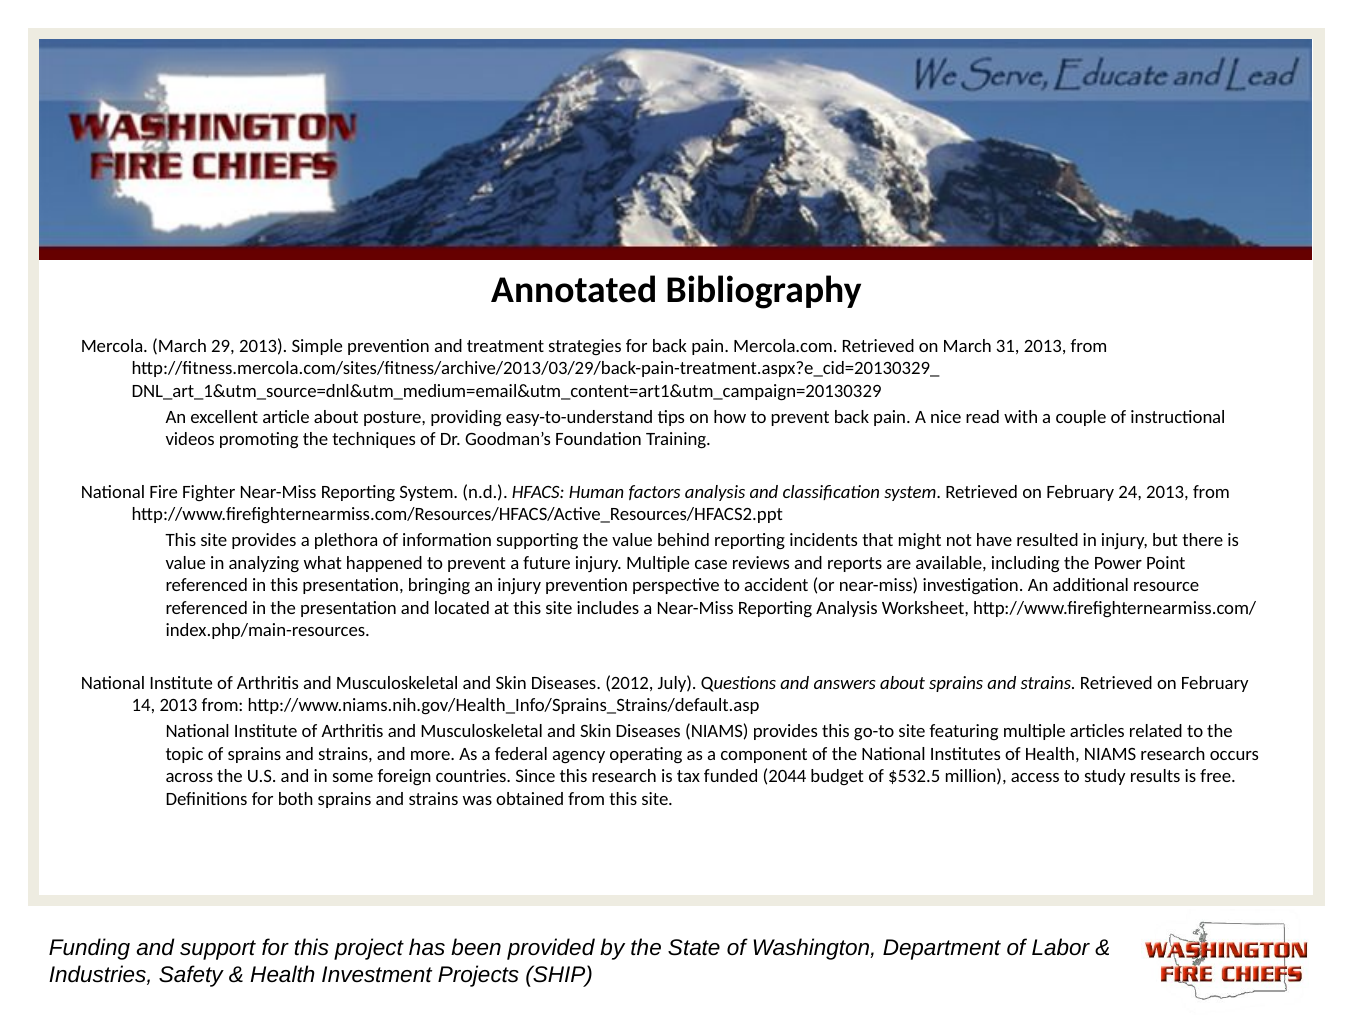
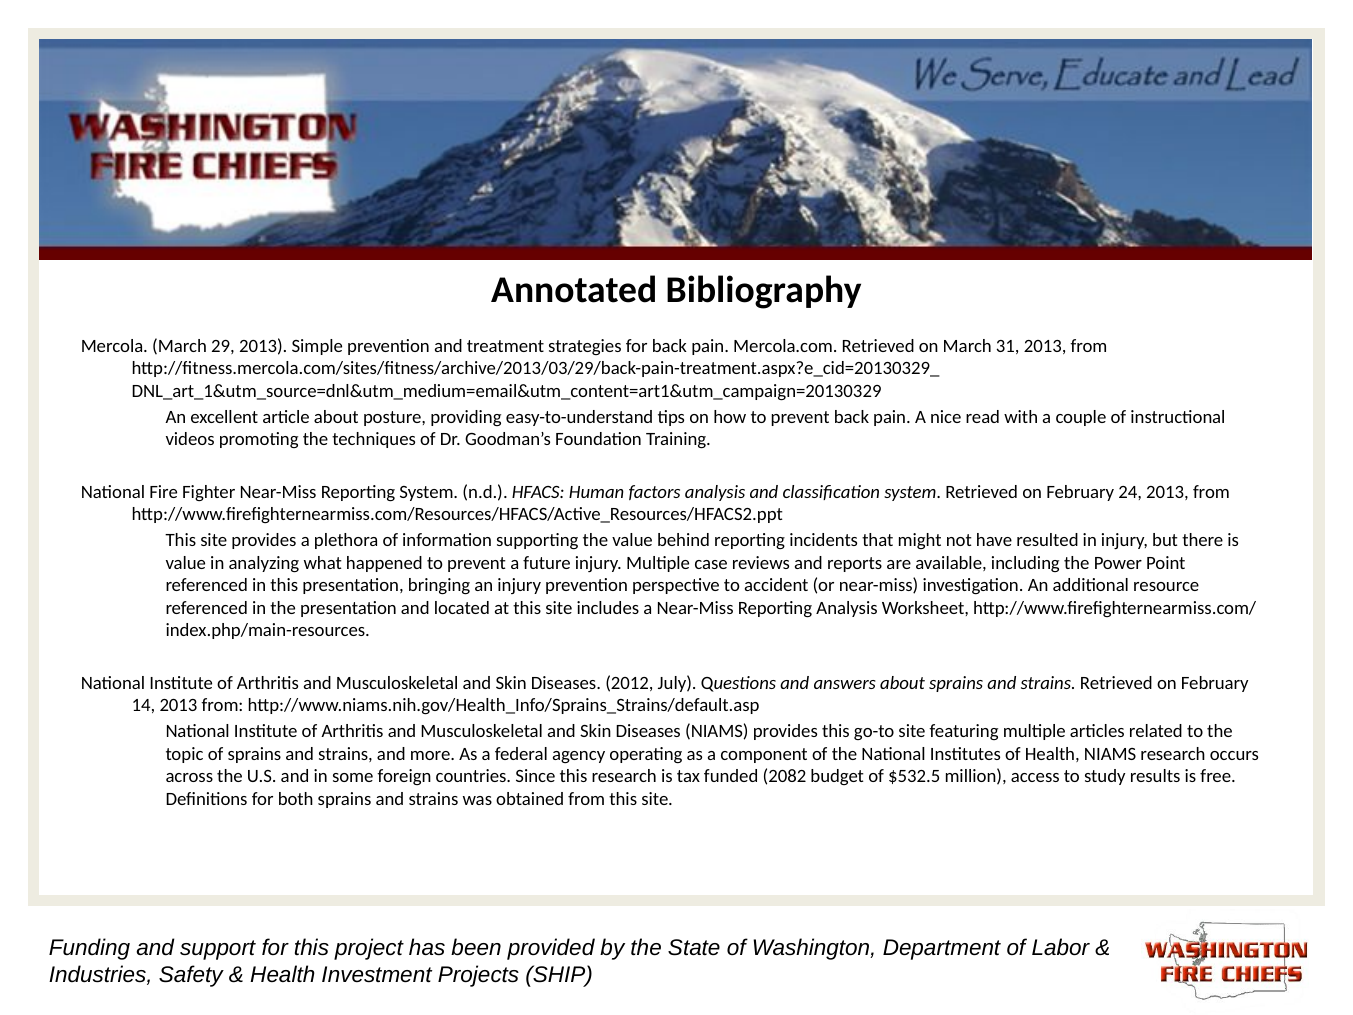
2044: 2044 -> 2082
